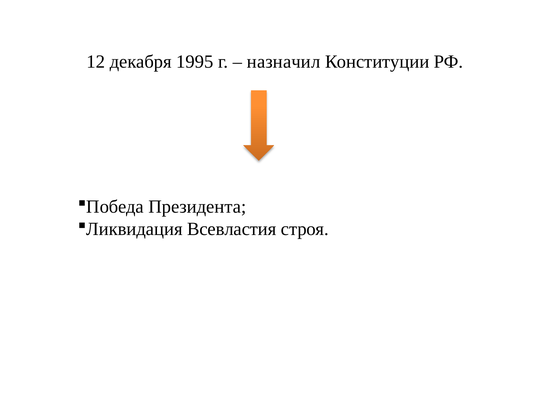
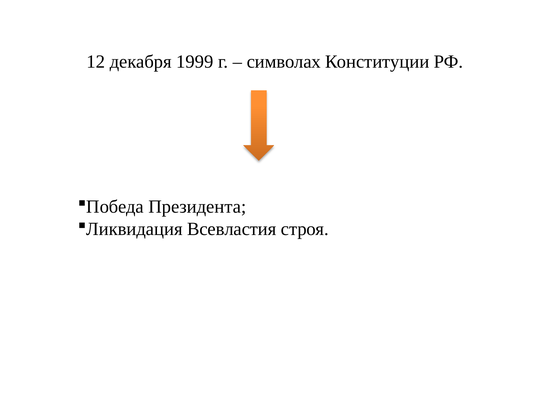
1995: 1995 -> 1999
назначил: назначил -> символах
